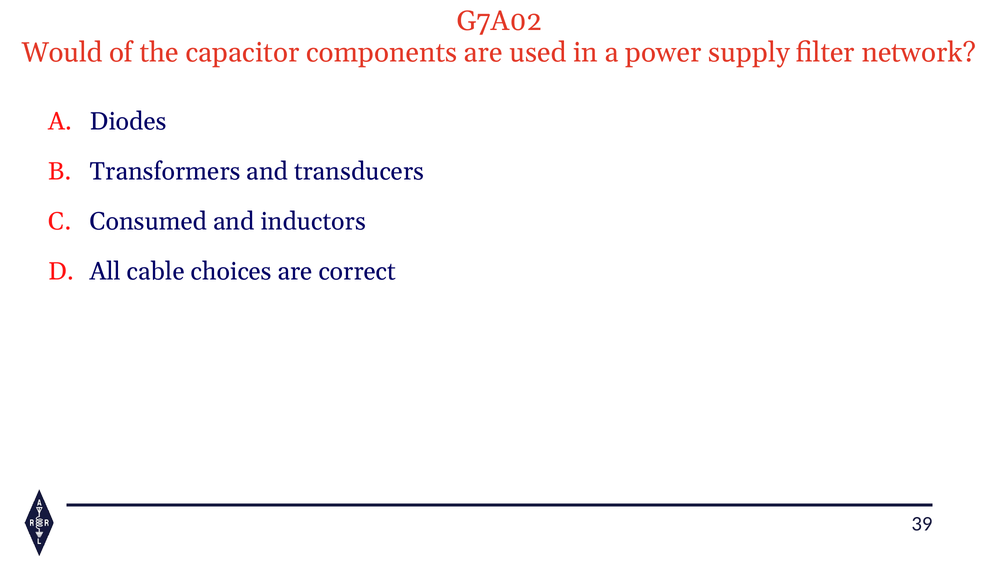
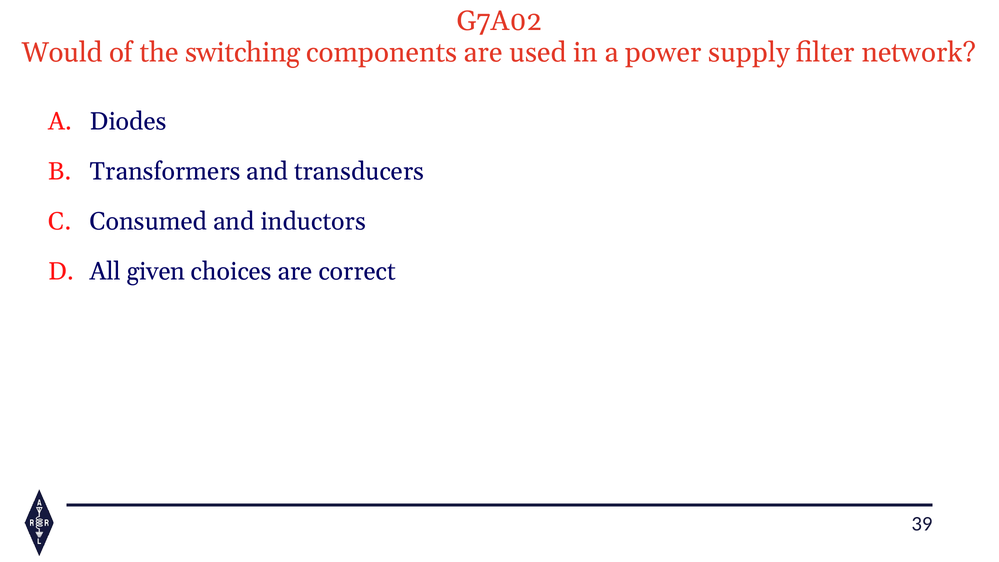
capacitor: capacitor -> switching
cable: cable -> given
